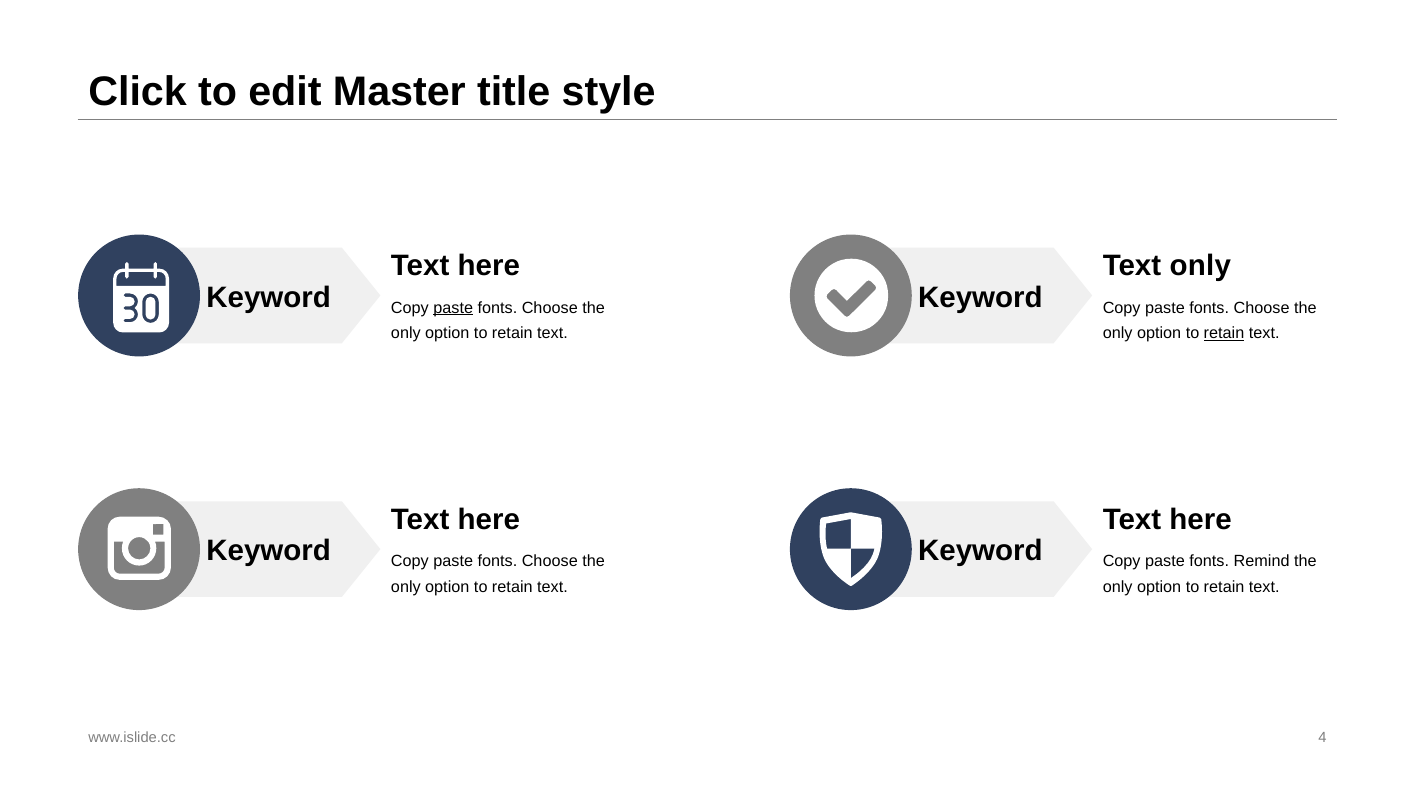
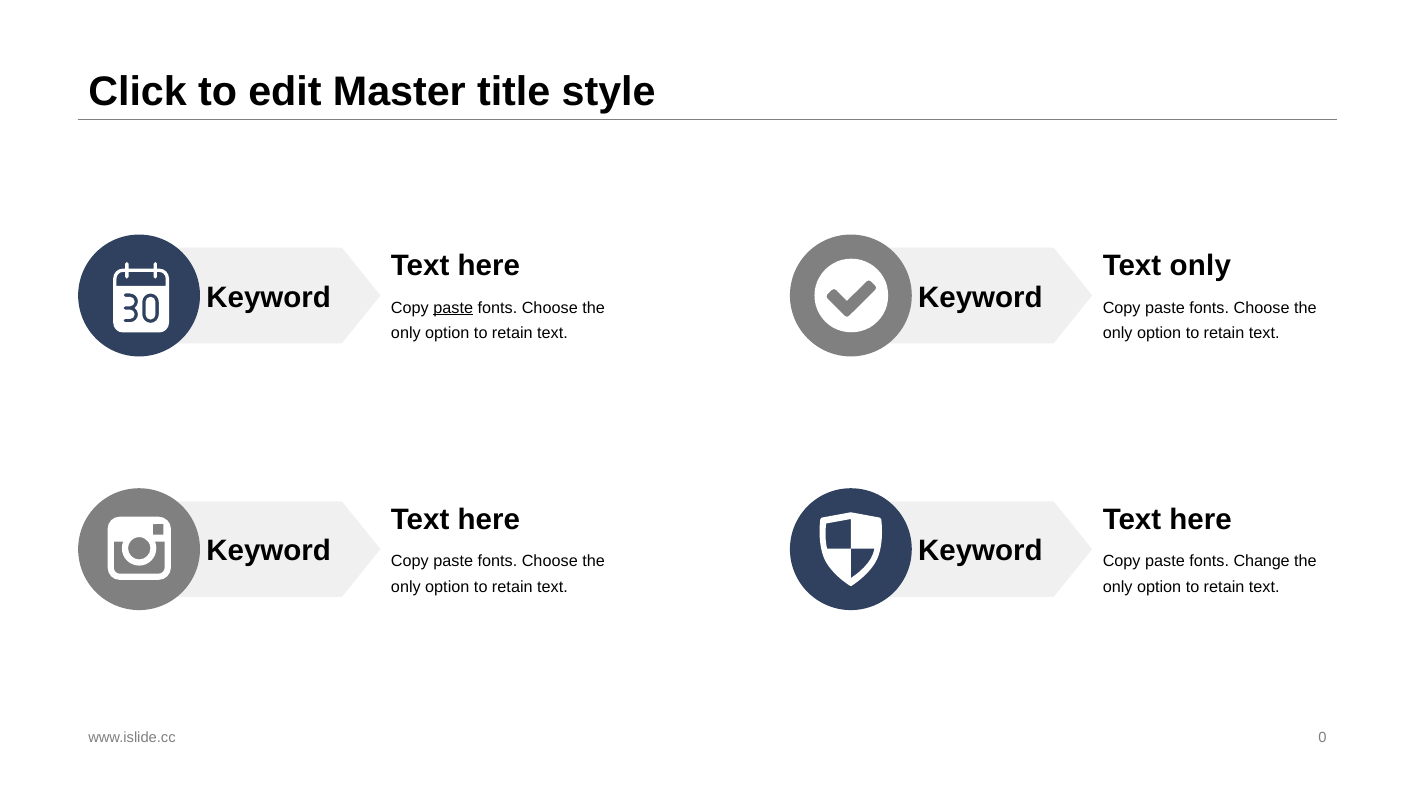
retain at (1224, 333) underline: present -> none
Remind: Remind -> Change
4: 4 -> 0
